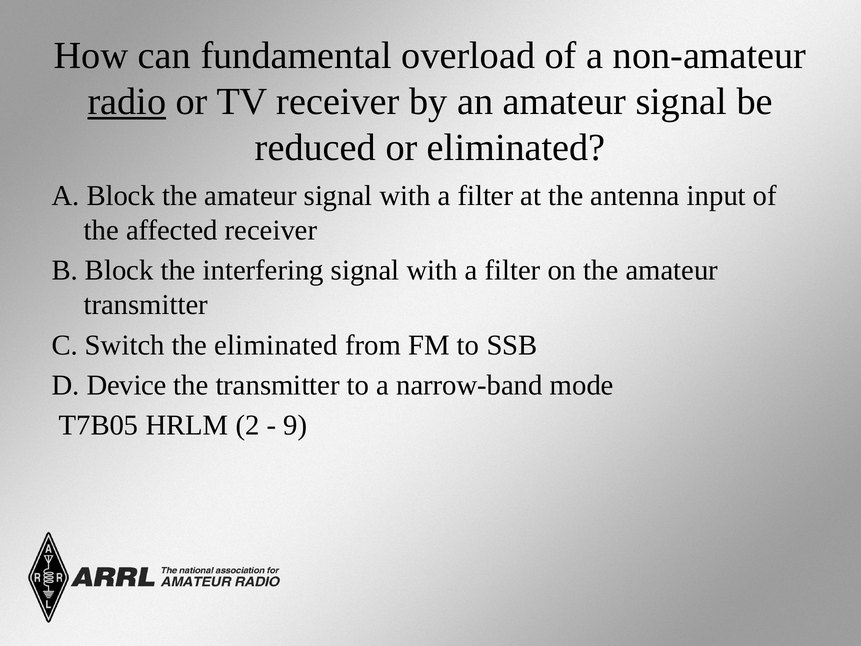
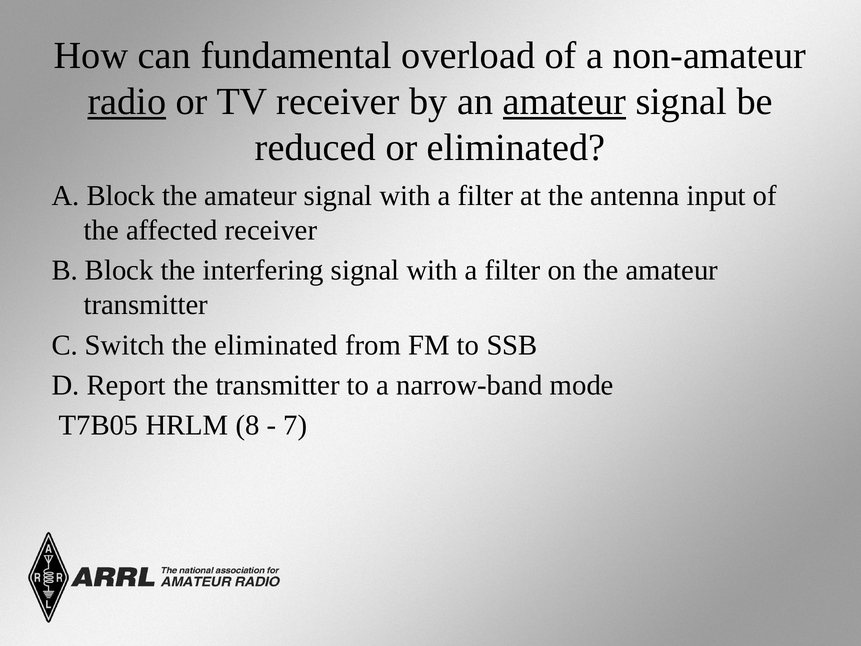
amateur at (564, 102) underline: none -> present
Device: Device -> Report
2: 2 -> 8
9: 9 -> 7
